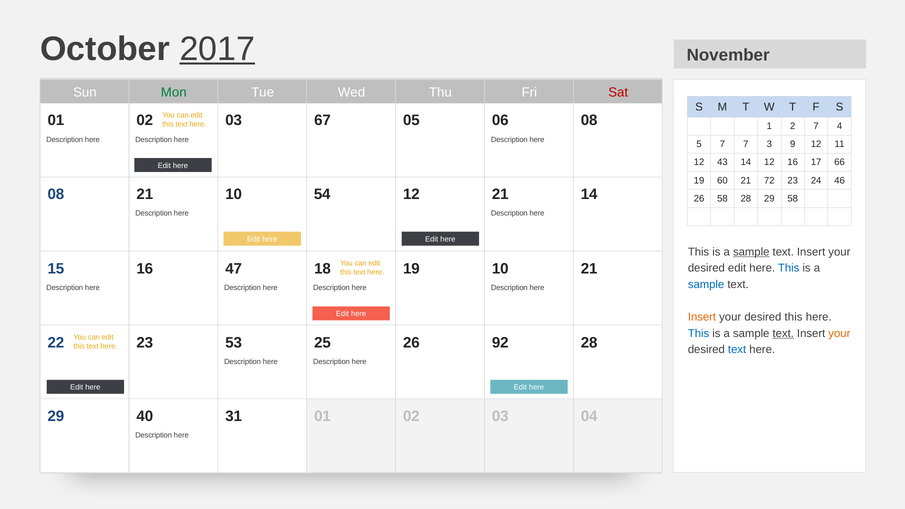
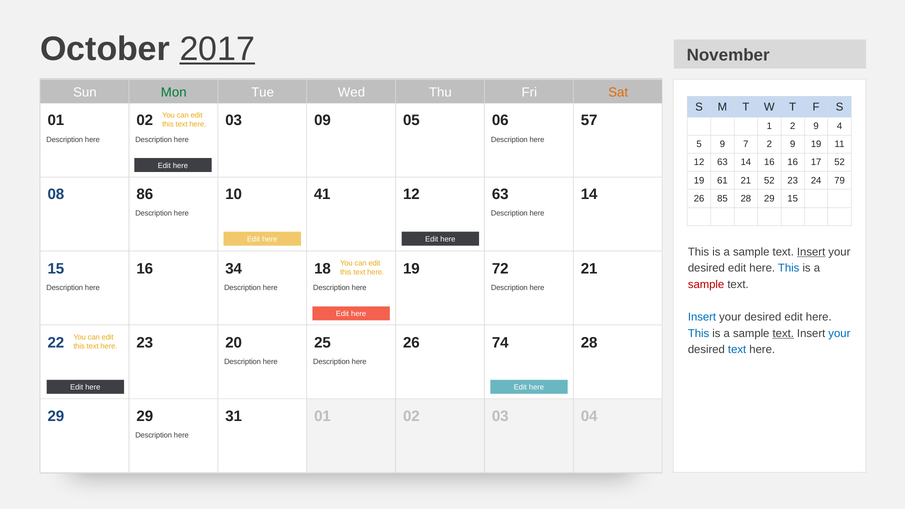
Sat colour: red -> orange
67: 67 -> 09
06 08: 08 -> 57
1 2 7: 7 -> 9
5 7: 7 -> 9
7 3: 3 -> 2
9 12: 12 -> 19
43 at (722, 162): 43 -> 63
14 12: 12 -> 16
17 66: 66 -> 52
60: 60 -> 61
21 72: 72 -> 52
46: 46 -> 79
08 21: 21 -> 86
54: 54 -> 41
21 at (500, 194): 21 -> 63
26 58: 58 -> 85
29 58: 58 -> 15
sample at (751, 252) underline: present -> none
Insert at (811, 252) underline: none -> present
47: 47 -> 34
19 10: 10 -> 72
sample at (706, 285) colour: blue -> red
Insert at (702, 317) colour: orange -> blue
this at (794, 317): this -> edit
your at (839, 333) colour: orange -> blue
92: 92 -> 74
53: 53 -> 20
29 40: 40 -> 29
